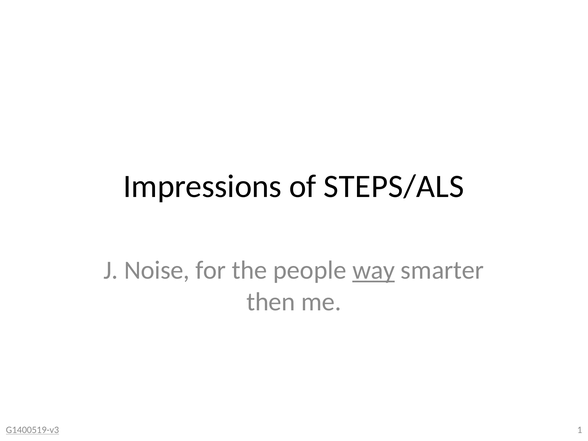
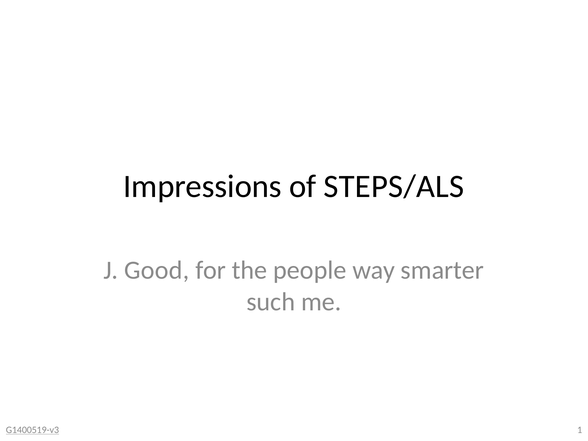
Noise: Noise -> Good
way underline: present -> none
then: then -> such
